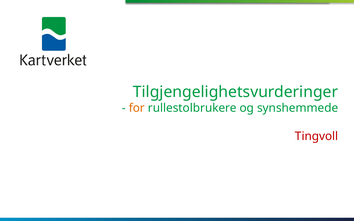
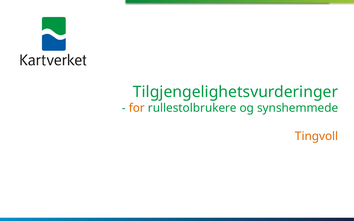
Tingvoll colour: red -> orange
